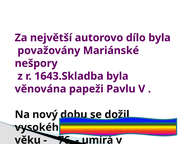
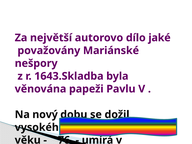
dílo byla: byla -> jaké
